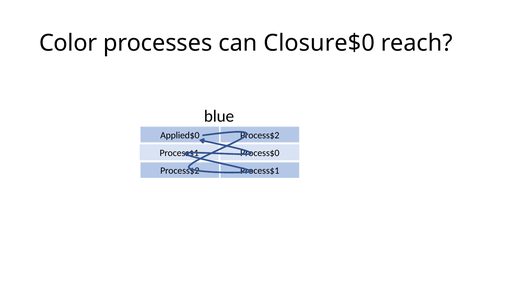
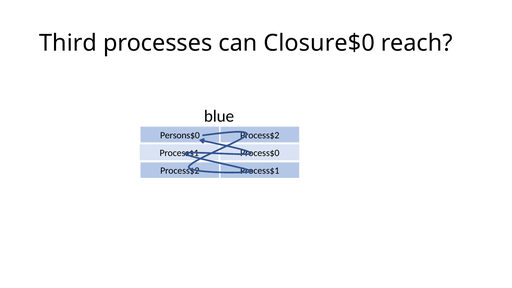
Color: Color -> Third
Applied$0: Applied$0 -> Persons$0
